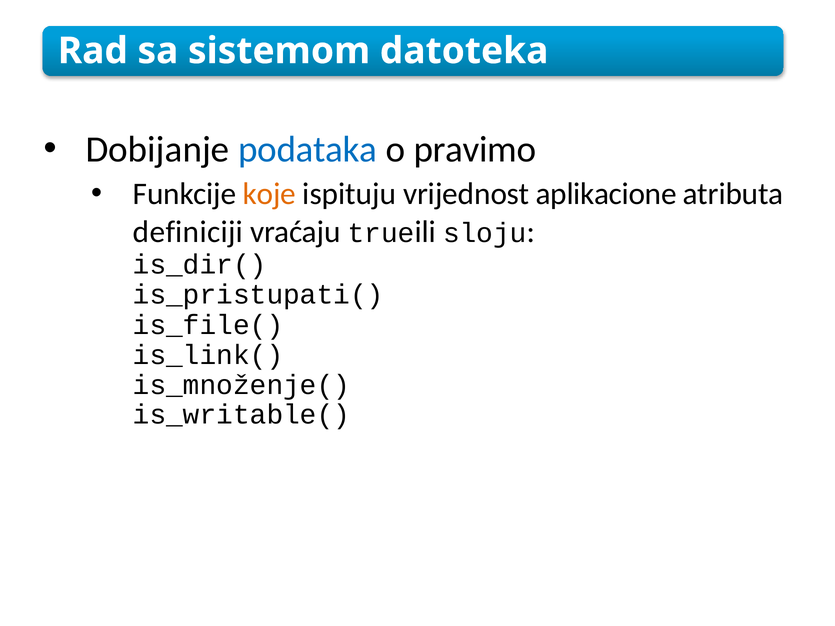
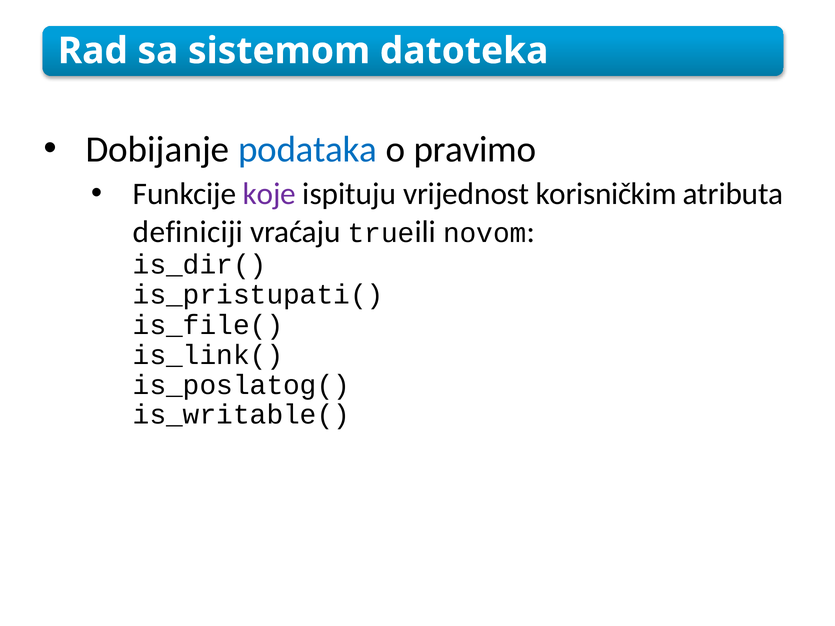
koje colour: orange -> purple
aplikacione: aplikacione -> korisničkim
sloju: sloju -> novom
is_množenje(: is_množenje( -> is_poslatog(
